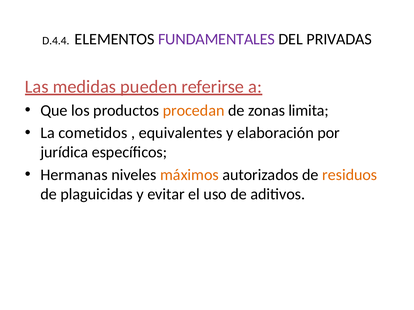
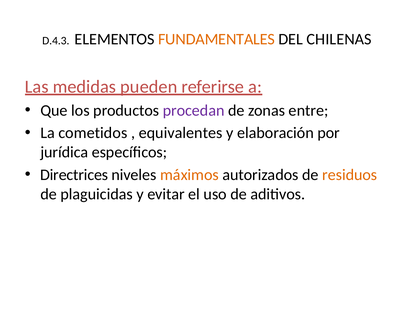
D.4.4: D.4.4 -> D.4.3
FUNDAMENTALES colour: purple -> orange
PRIVADAS: PRIVADAS -> CHILENAS
procedan colour: orange -> purple
limita: limita -> entre
Hermanas: Hermanas -> Directrices
